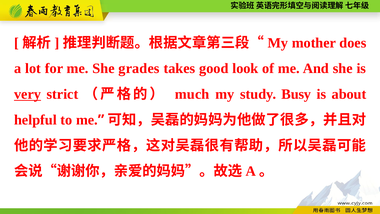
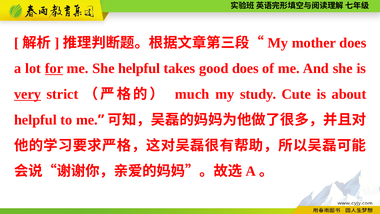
for underline: none -> present
She grades: grades -> helpful
good look: look -> does
Busy: Busy -> Cute
